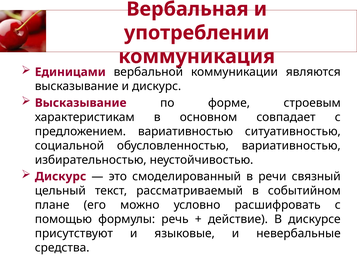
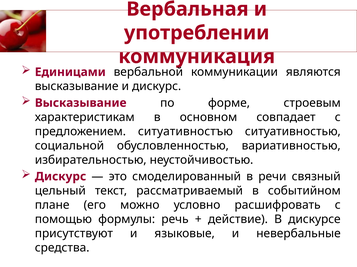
предложением вариативностью: вариативностью -> ситуативностъю
